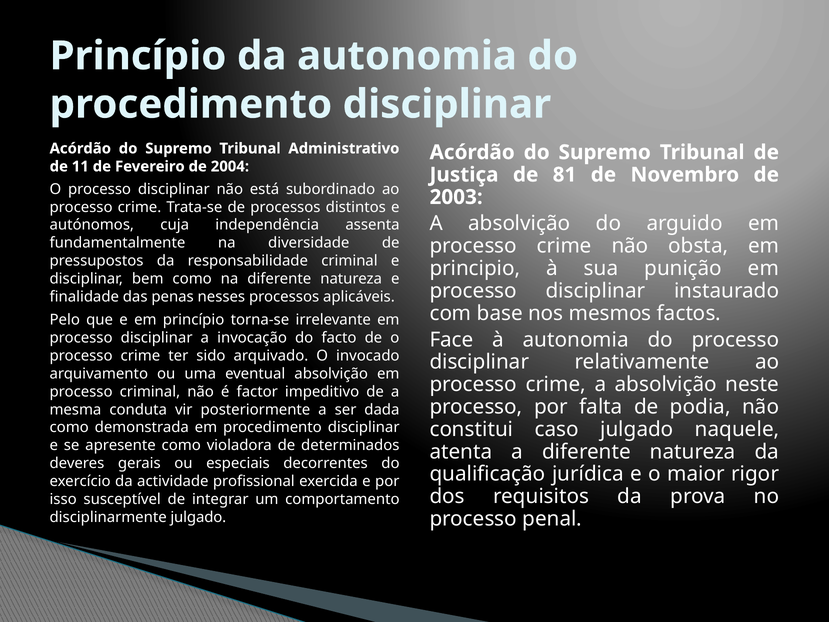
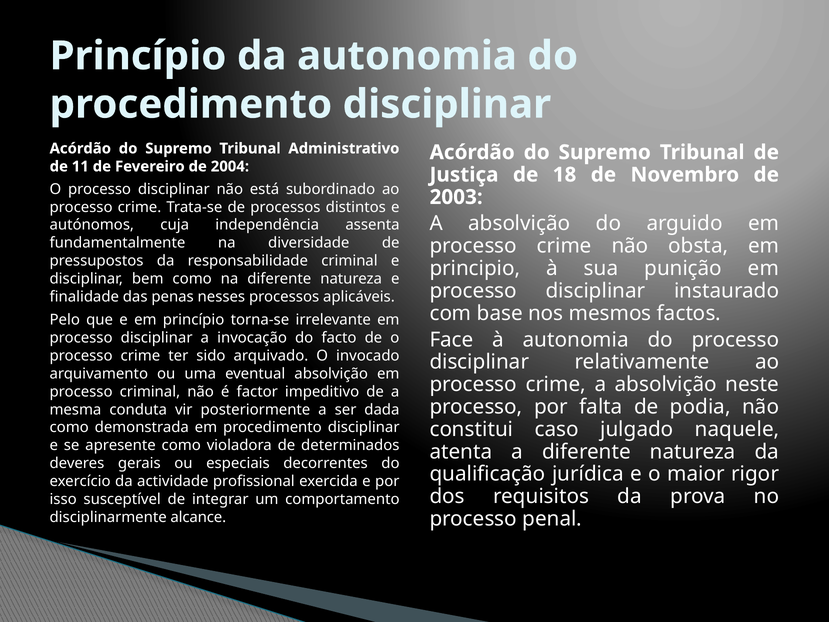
81: 81 -> 18
disciplinarmente julgado: julgado -> alcance
